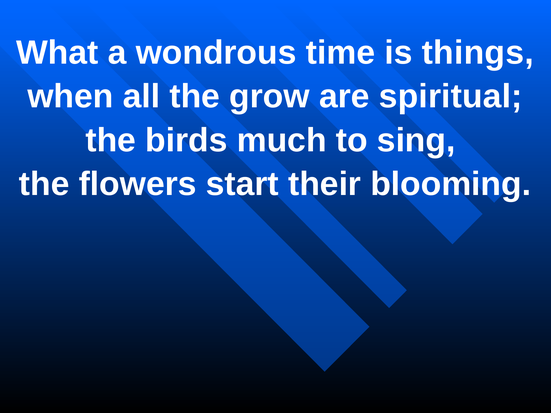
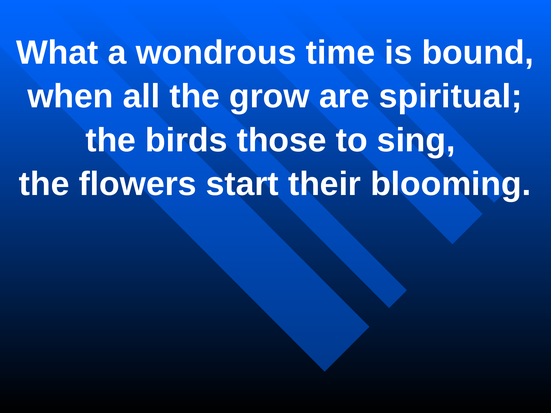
things: things -> bound
much: much -> those
